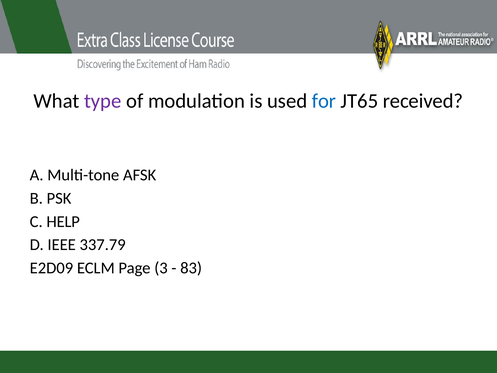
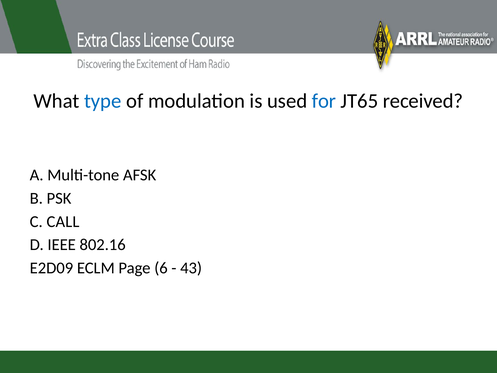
type colour: purple -> blue
HELP: HELP -> CALL
337.79: 337.79 -> 802.16
3: 3 -> 6
83: 83 -> 43
